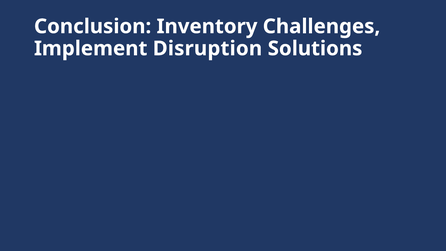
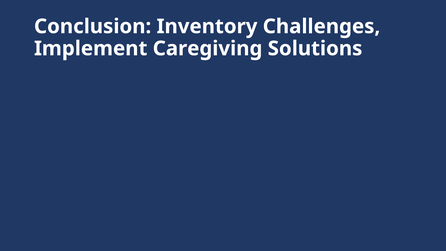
Disruption: Disruption -> Caregiving
